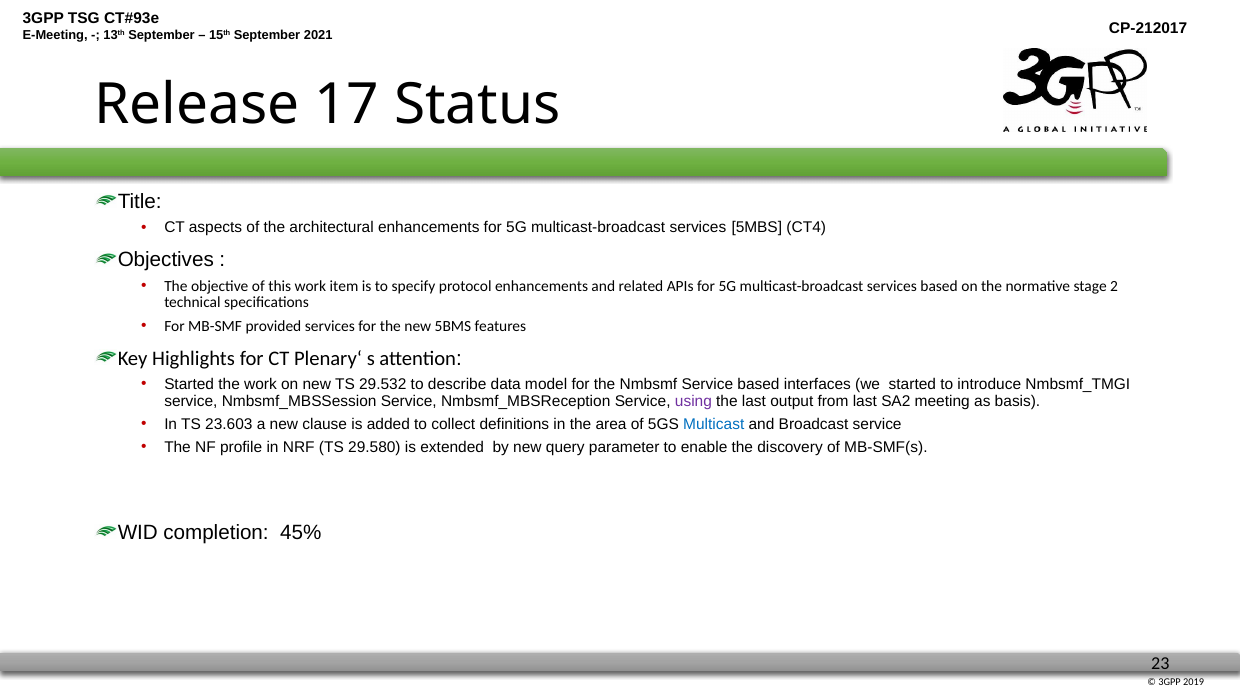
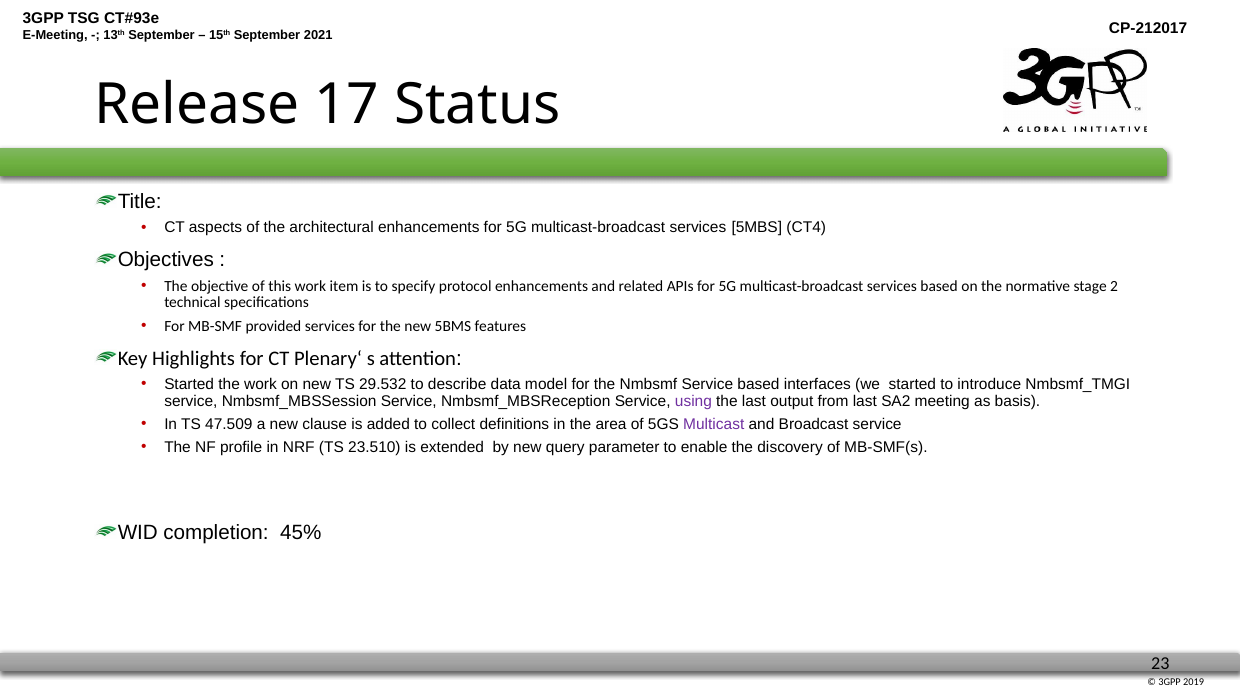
23.603: 23.603 -> 47.509
Multicast colour: blue -> purple
29.580: 29.580 -> 23.510
